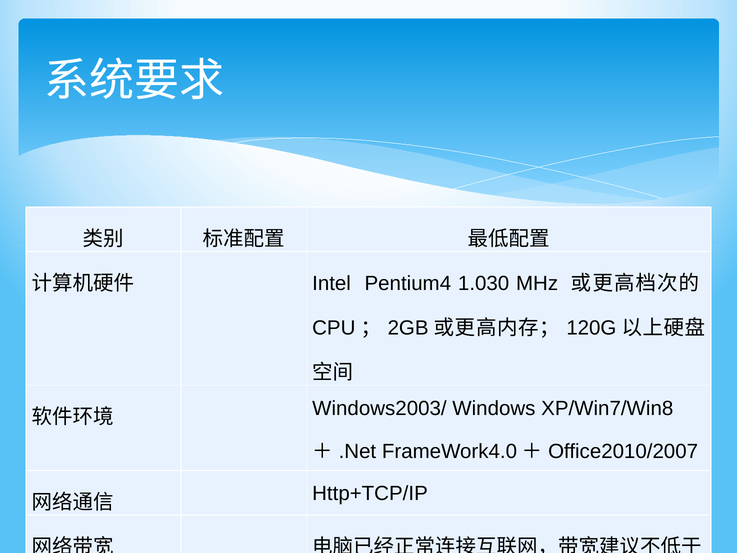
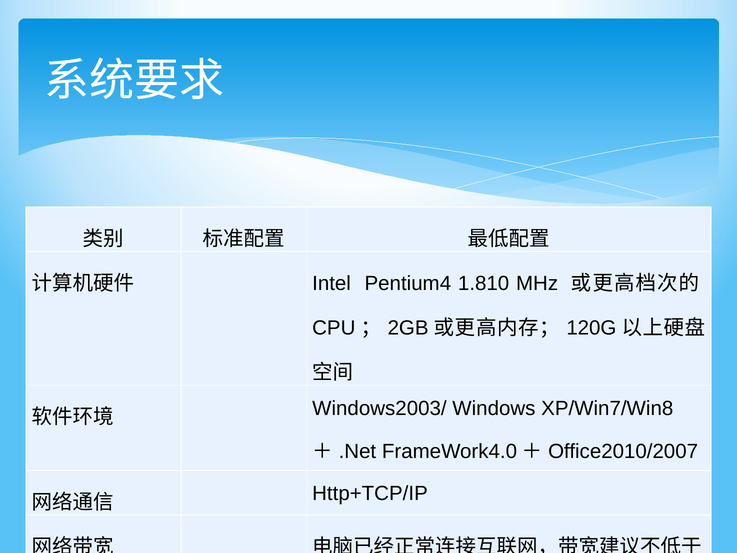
1.030: 1.030 -> 1.810
